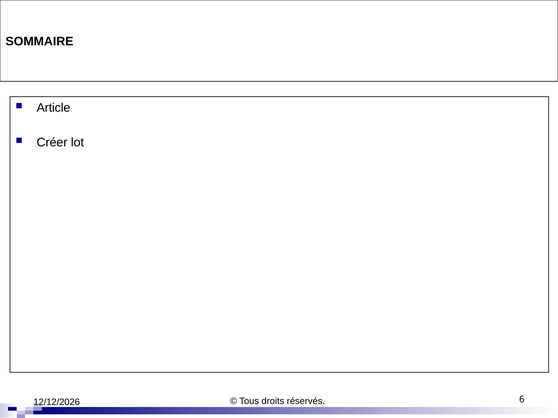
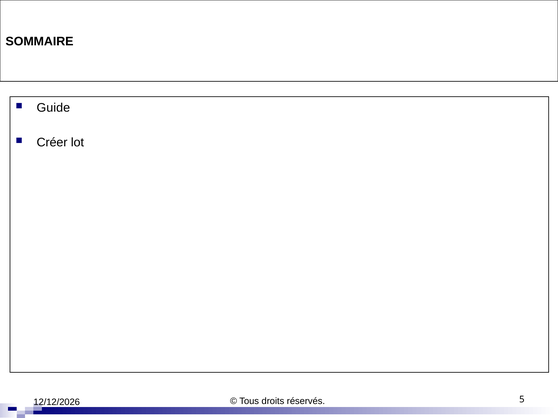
Article: Article -> Guide
6: 6 -> 5
